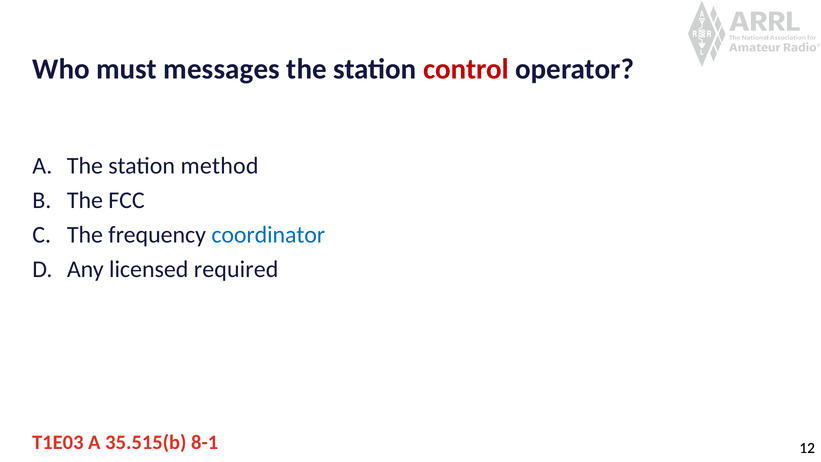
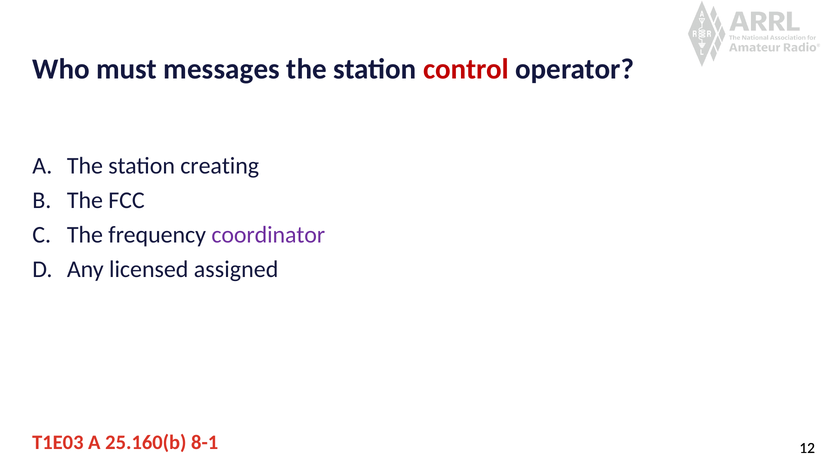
method: method -> creating
coordinator colour: blue -> purple
required: required -> assigned
35.515(b: 35.515(b -> 25.160(b
